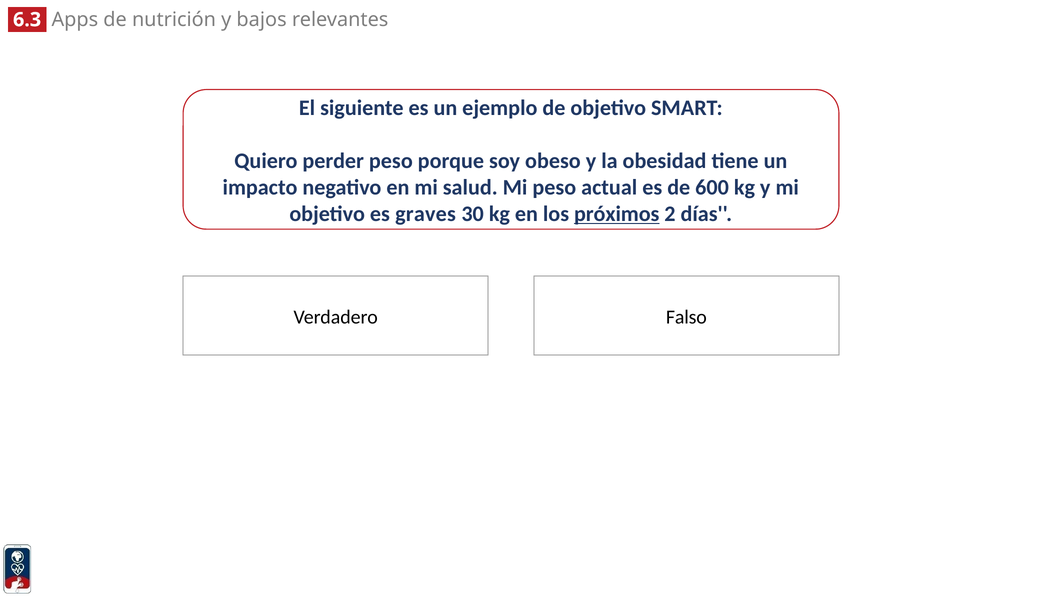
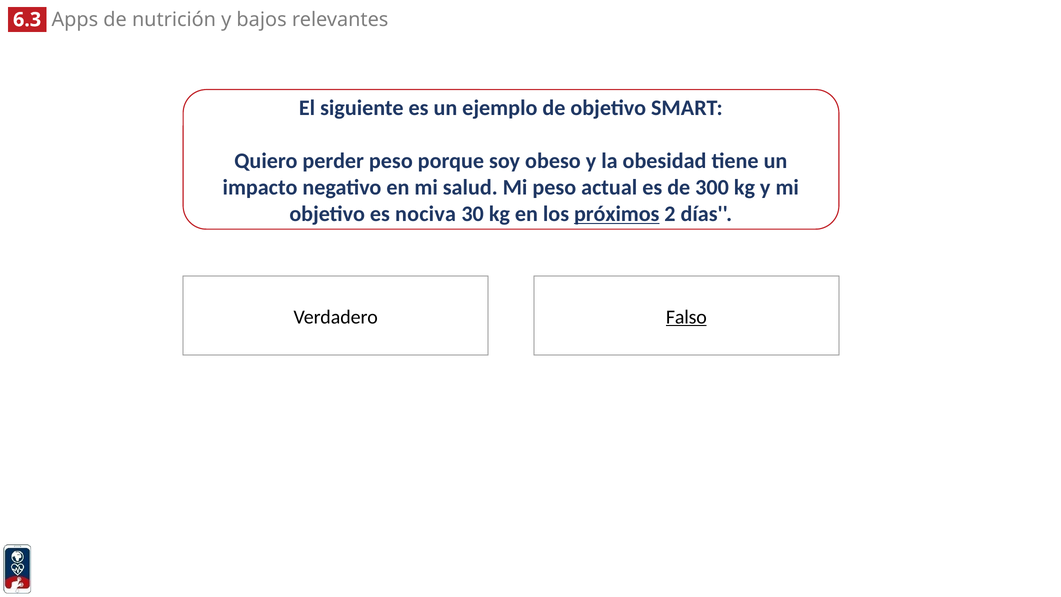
600: 600 -> 300
graves: graves -> nociva
Falso underline: none -> present
